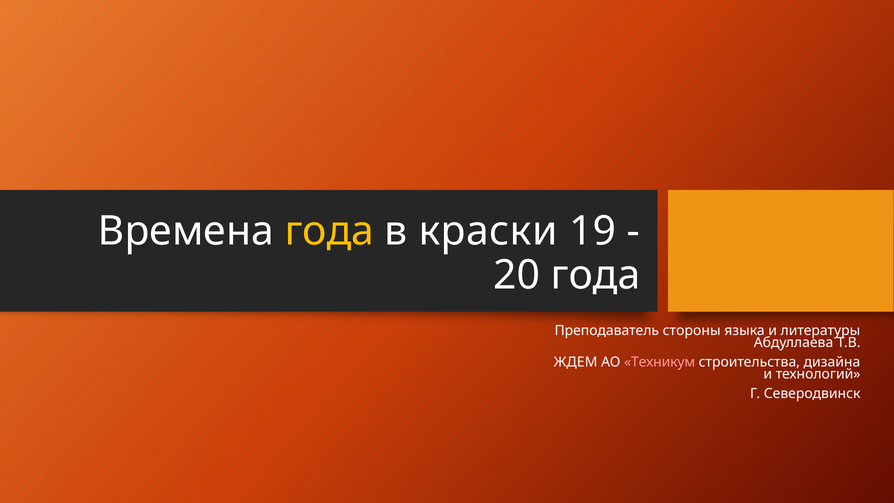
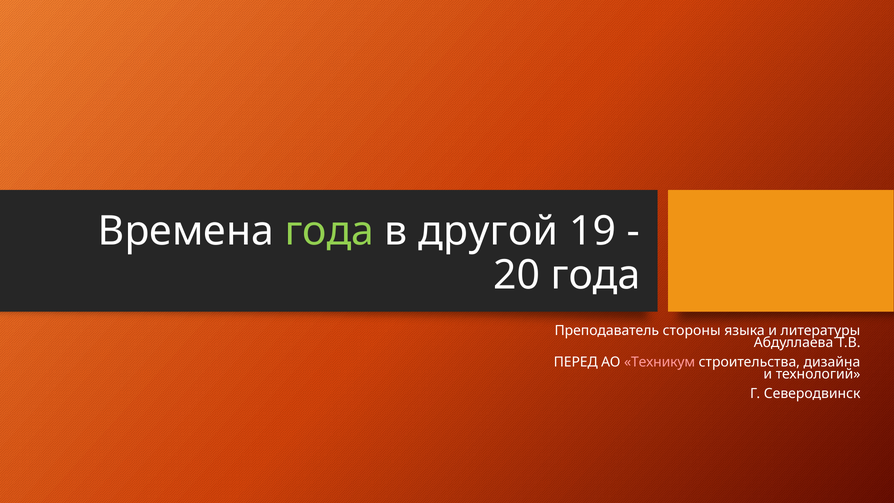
года at (329, 231) colour: yellow -> light green
краски: краски -> другой
ЖДЕМ: ЖДЕМ -> ПЕРЕД
